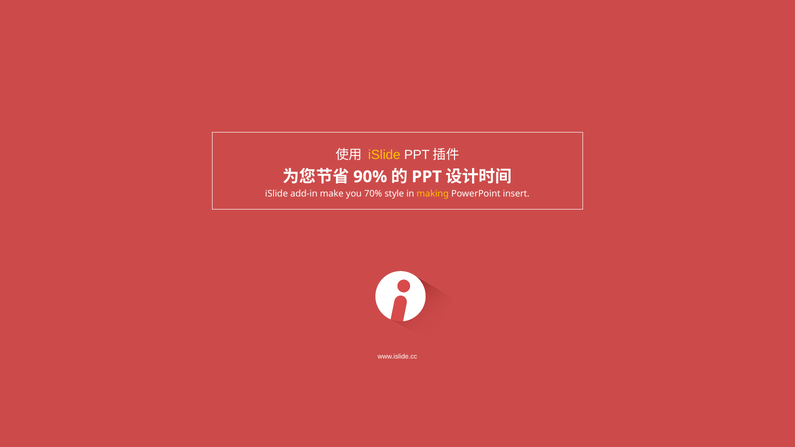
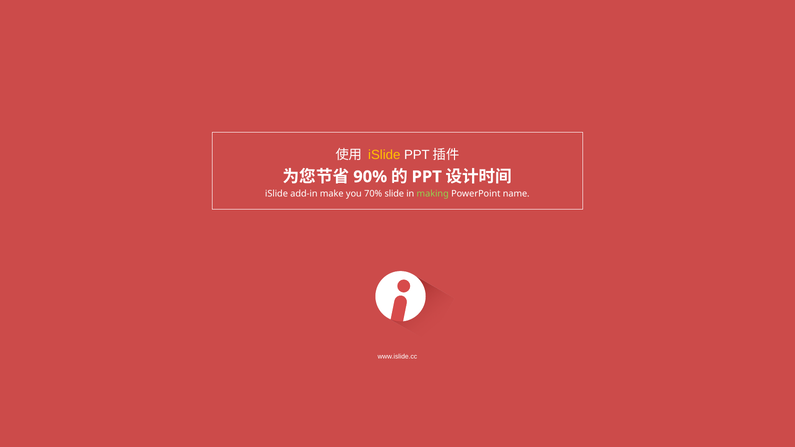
style: style -> slide
making colour: yellow -> light green
insert: insert -> name
